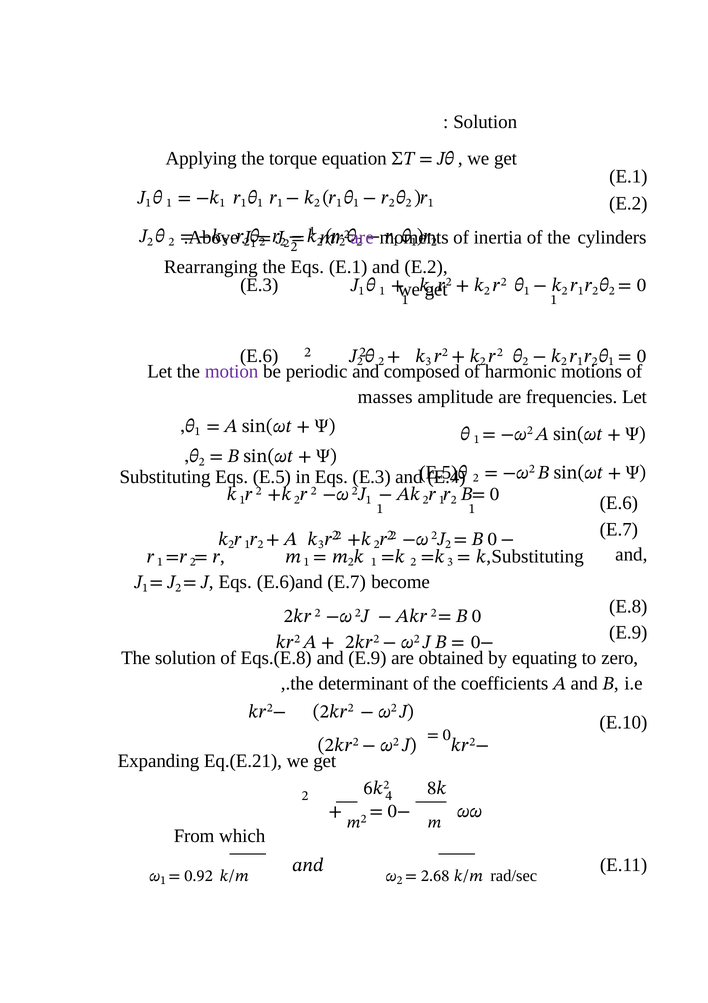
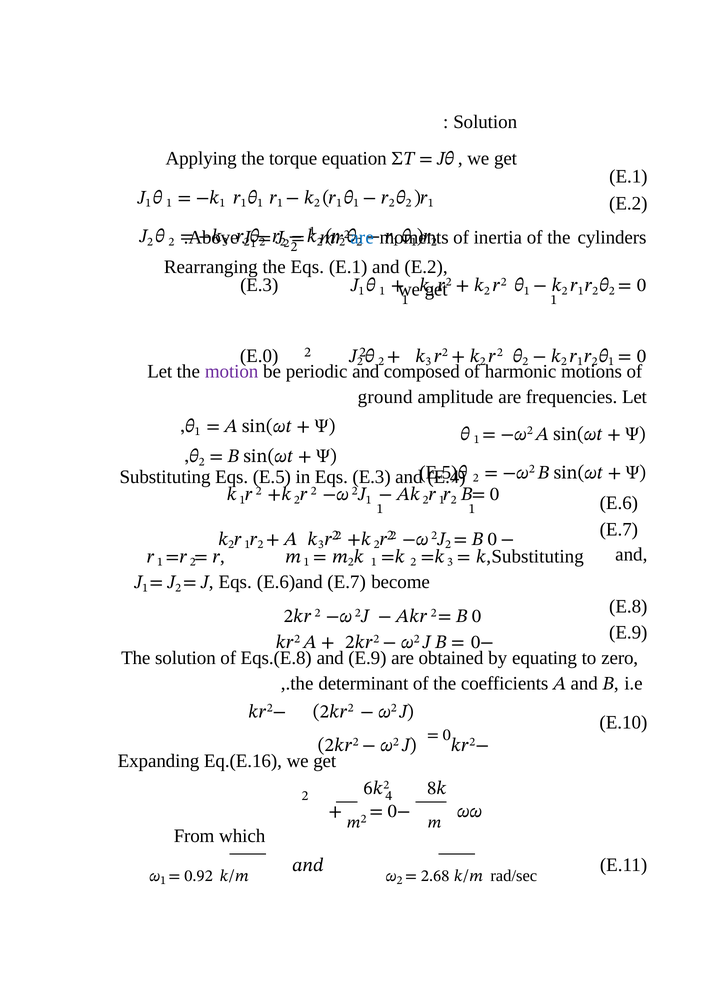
are at (362, 237) colour: purple -> blue
E.6 at (259, 355): E.6 -> E.0
masses: masses -> ground
Eq.(E.21: Eq.(E.21 -> Eq.(E.16
